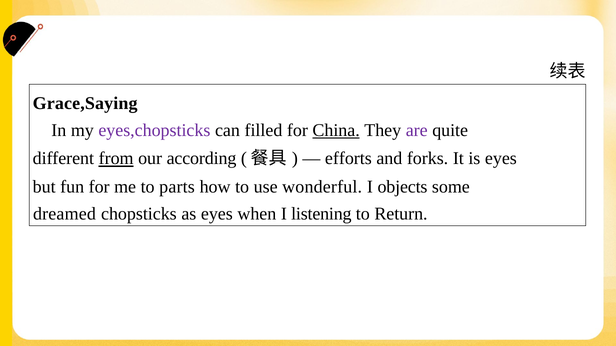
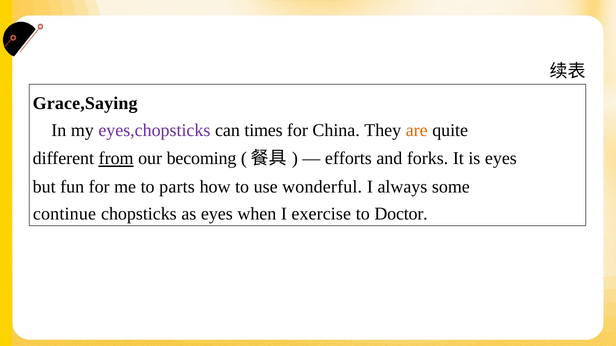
filled: filled -> times
China underline: present -> none
are colour: purple -> orange
according: according -> becoming
objects: objects -> always
dreamed: dreamed -> continue
listening: listening -> exercise
Return: Return -> Doctor
